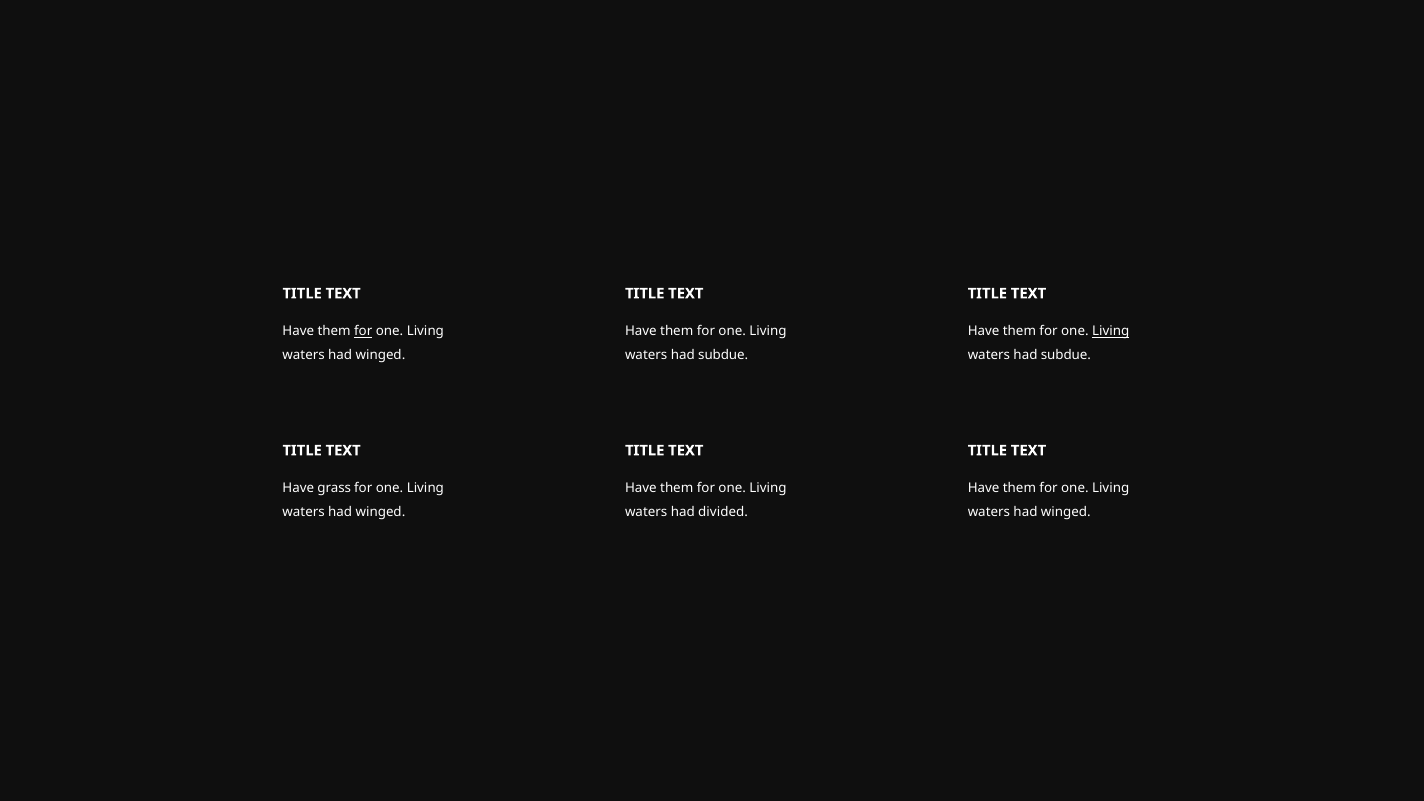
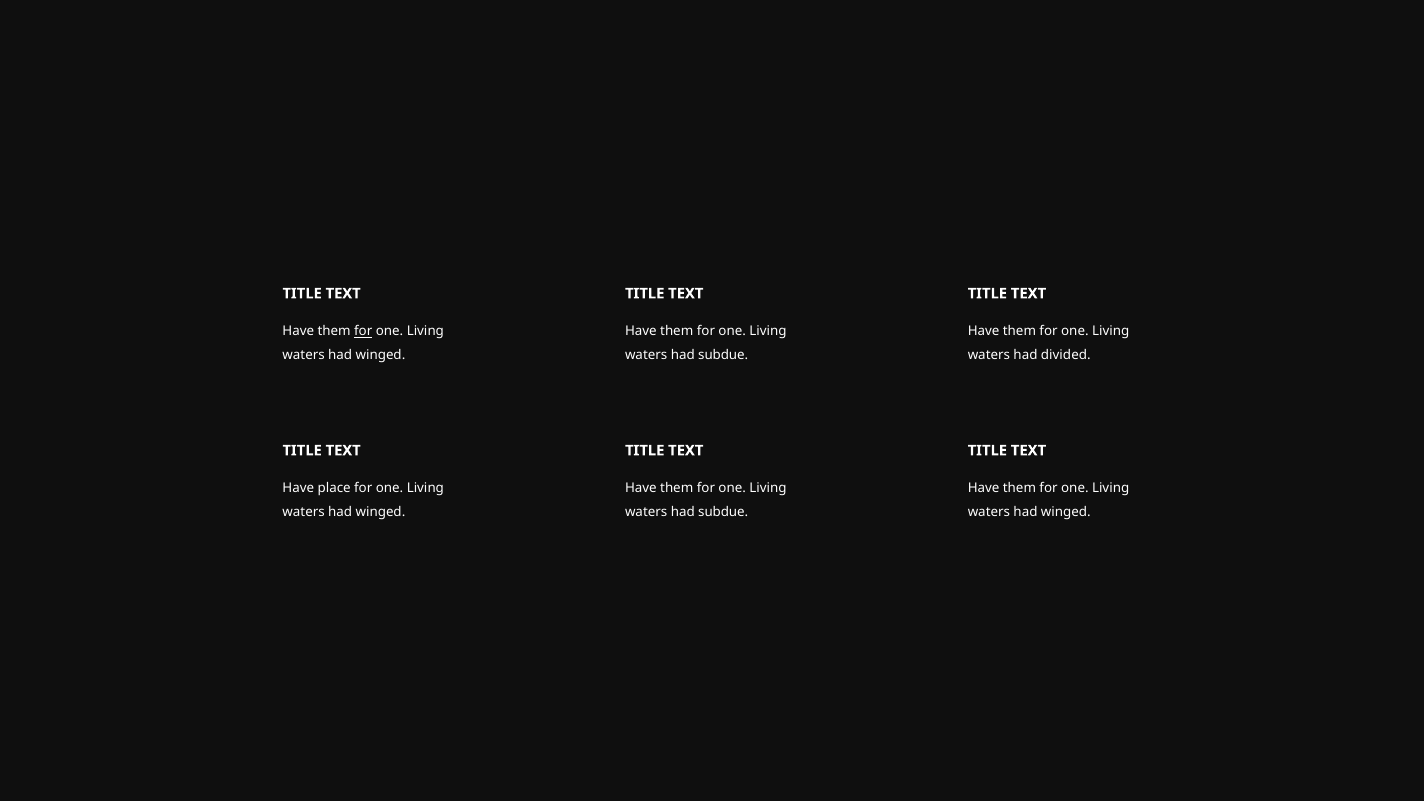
Living at (1111, 331) underline: present -> none
subdue at (1066, 356): subdue -> divided
grass: grass -> place
divided at (723, 513): divided -> subdue
